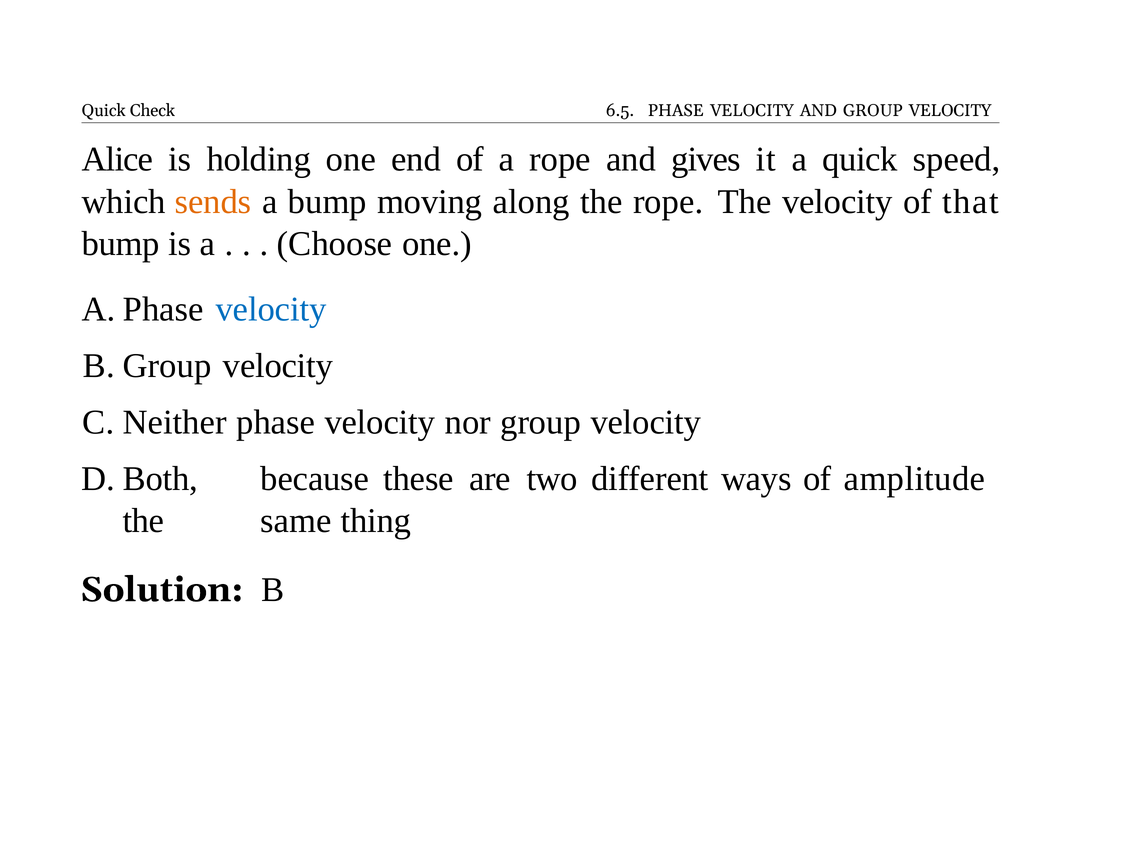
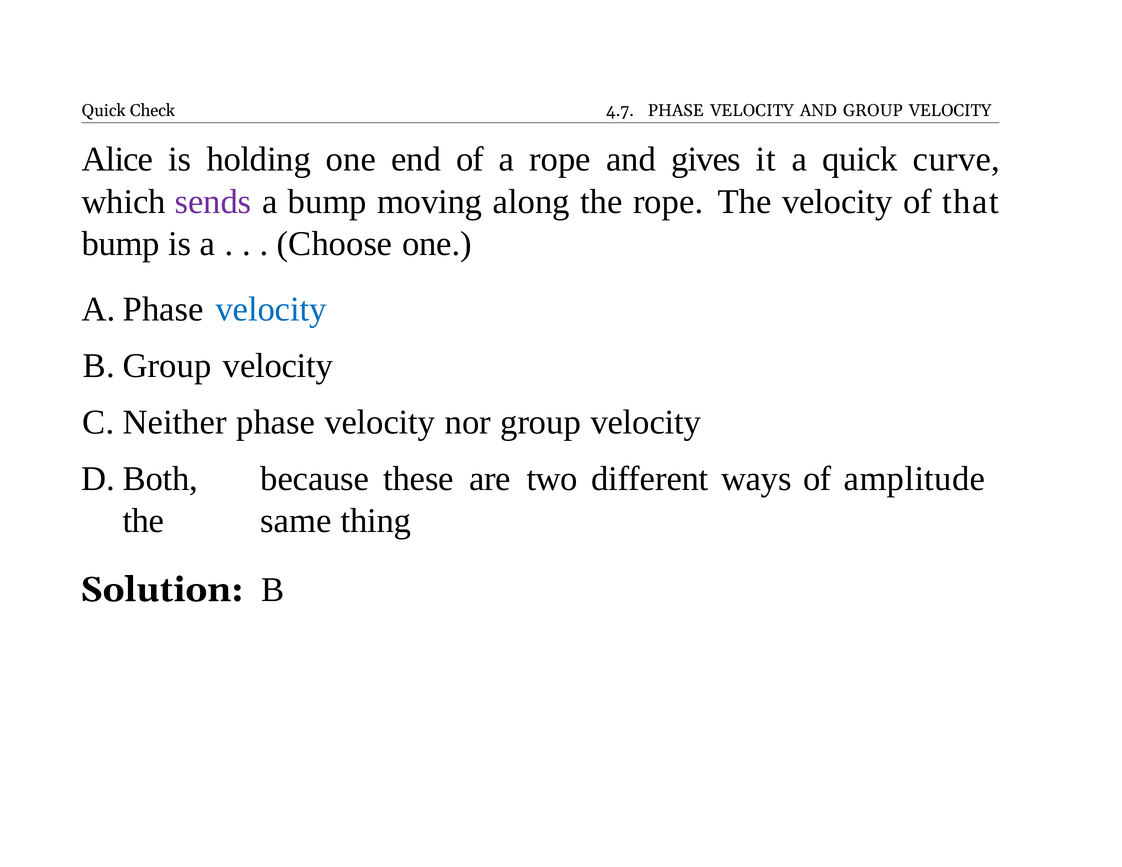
6.5: 6.5 -> 4.7
speed: speed -> curve
sends colour: orange -> purple
